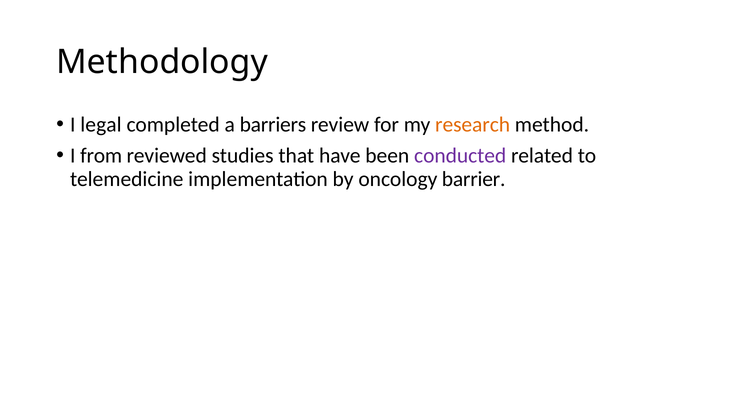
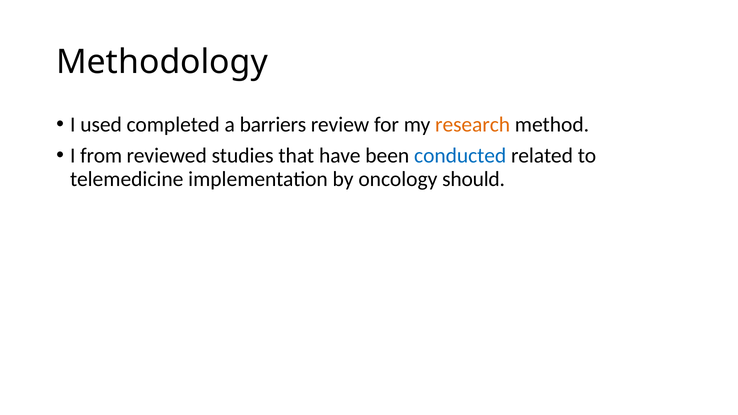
legal: legal -> used
conducted colour: purple -> blue
barrier: barrier -> should
